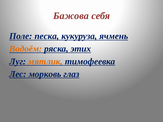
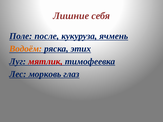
Бажова: Бажова -> Лишние
песка: песка -> после
мятлик colour: orange -> red
